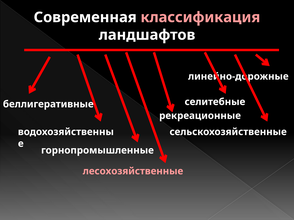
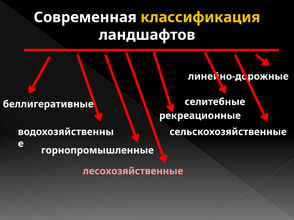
классификация colour: pink -> yellow
